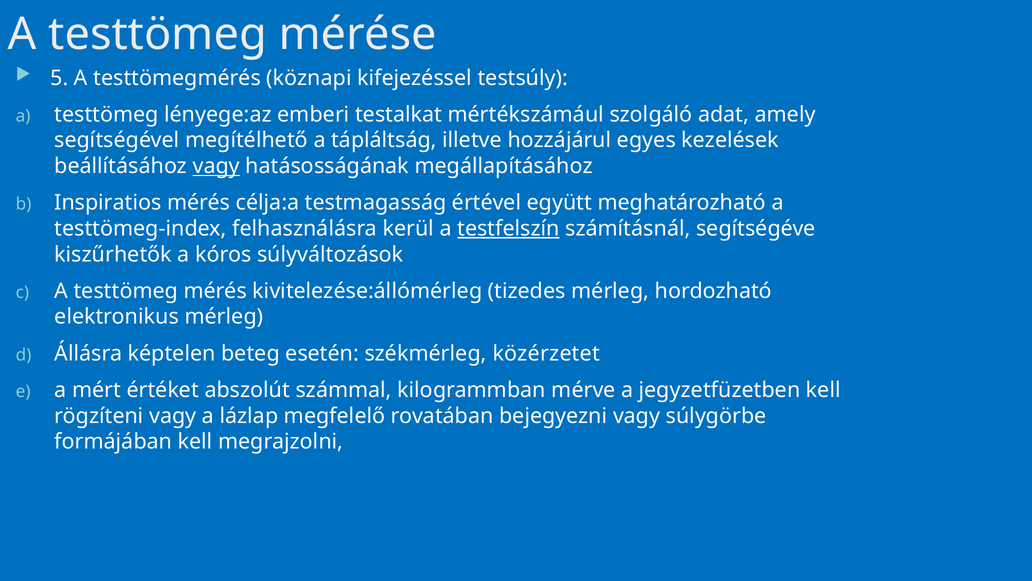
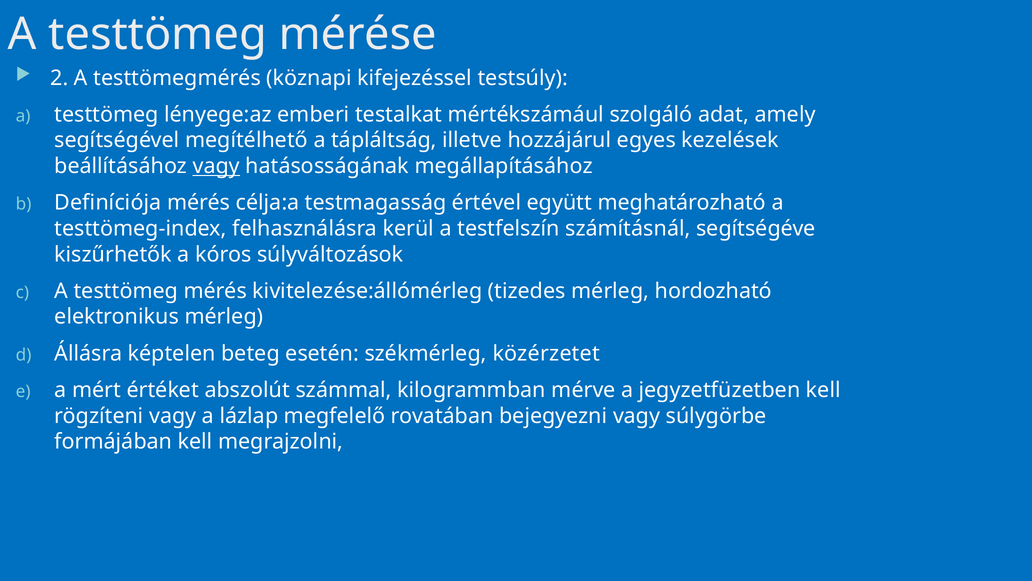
5: 5 -> 2
Inspiratios: Inspiratios -> Definíciója
testfelszín underline: present -> none
